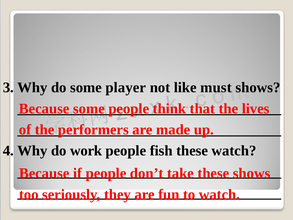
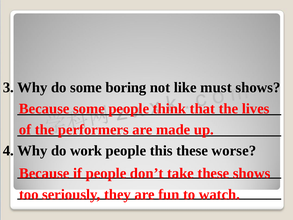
player: player -> boring
fish: fish -> this
these watch: watch -> worse
